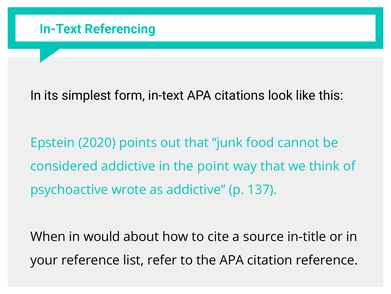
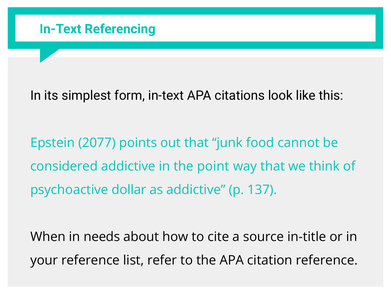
2020: 2020 -> 2077
wrote: wrote -> dollar
would: would -> needs
